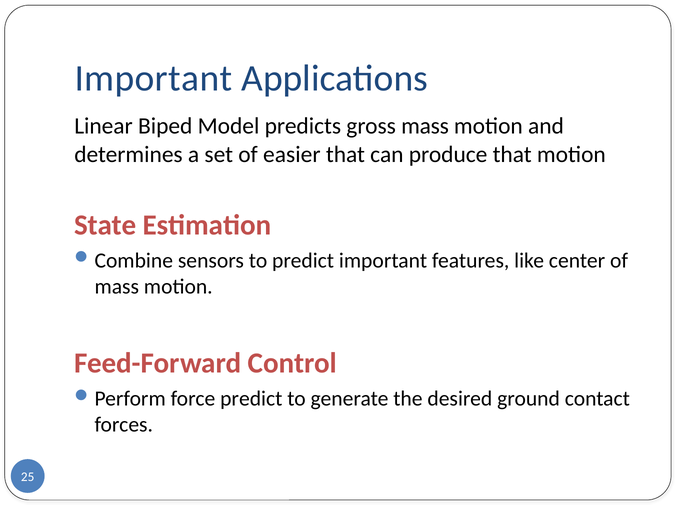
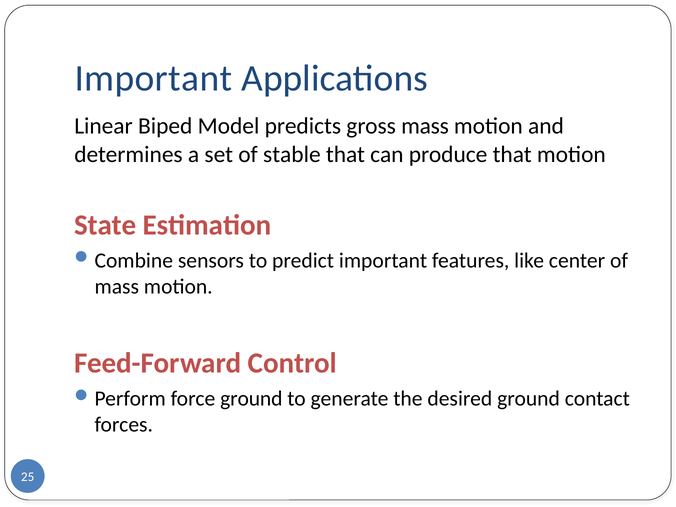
easier: easier -> stable
force predict: predict -> ground
